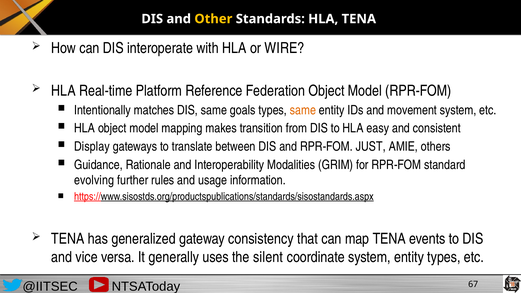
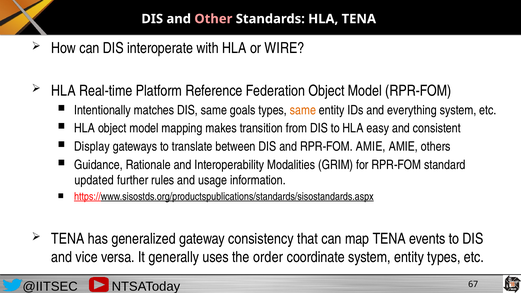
Other colour: yellow -> pink
movement: movement -> everything
RPR-FOM JUST: JUST -> AMIE
evolving: evolving -> updated
silent: silent -> order
